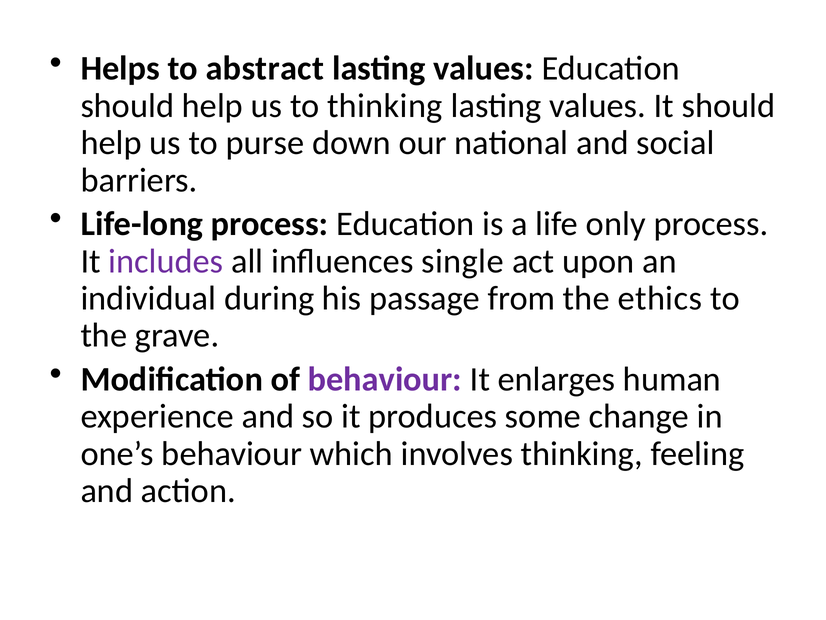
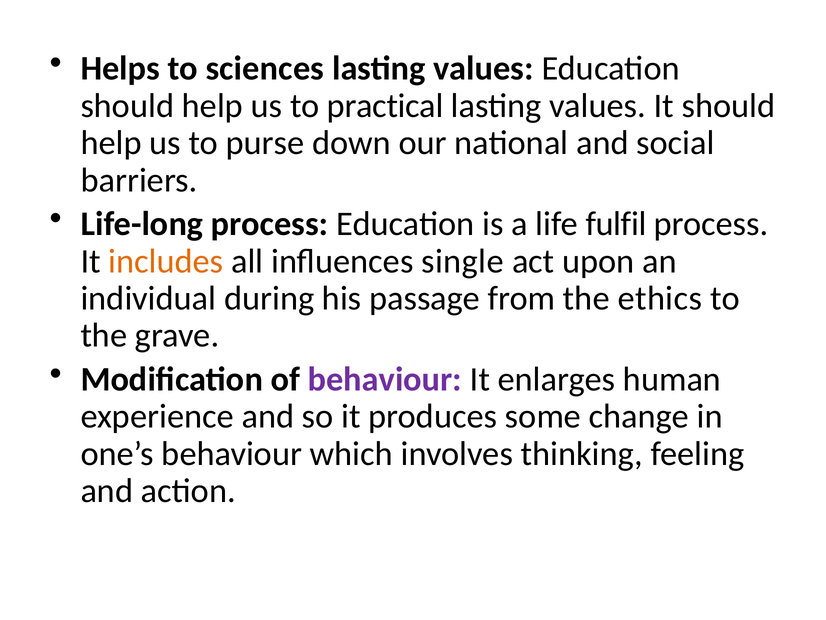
abstract: abstract -> sciences
to thinking: thinking -> practical
only: only -> fulfil
includes colour: purple -> orange
